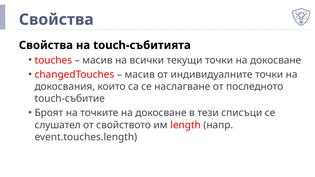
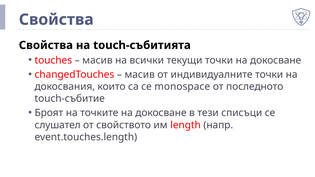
наслагване: наслагване -> monospace
